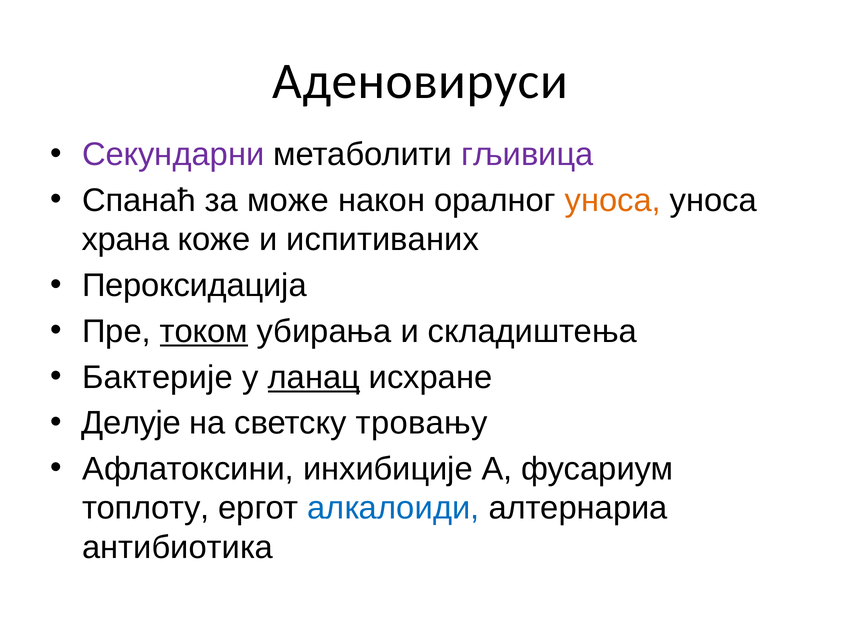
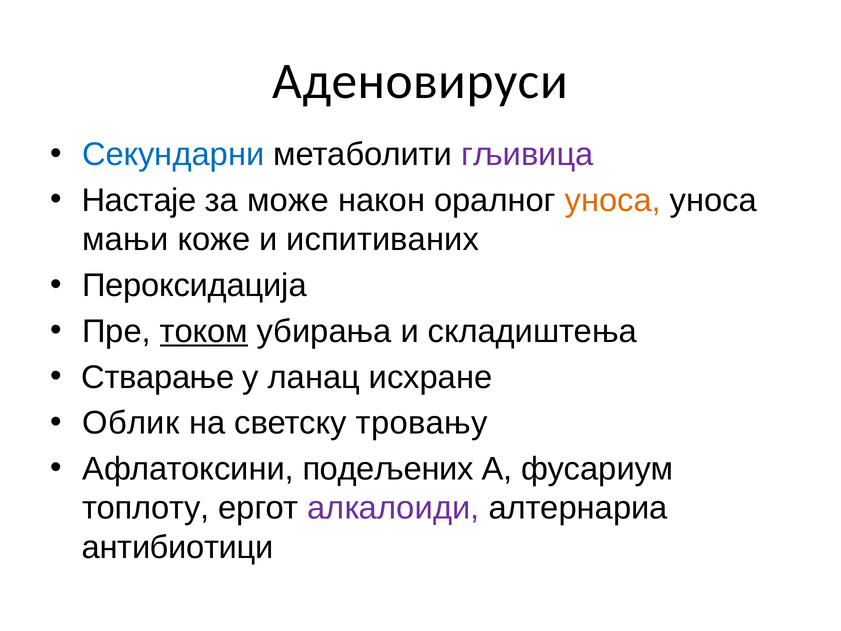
Секундарни colour: purple -> blue
Спанаћ: Спанаћ -> Настаје
храна: храна -> мањи
Бактерије: Бактерије -> Стварање
ланац underline: present -> none
Делује: Делује -> Облик
инхибиције: инхибиције -> подељених
алкалоиди colour: blue -> purple
антибиотика: антибиотика -> антибиотици
